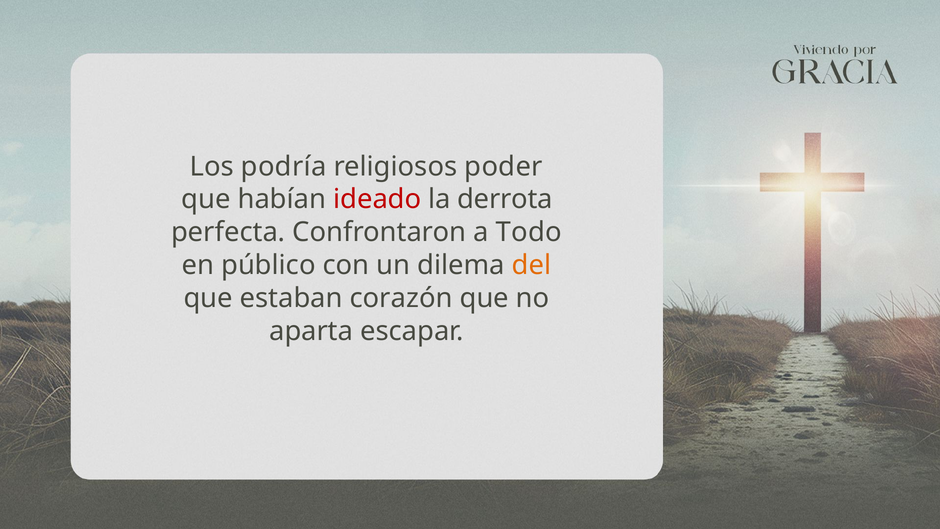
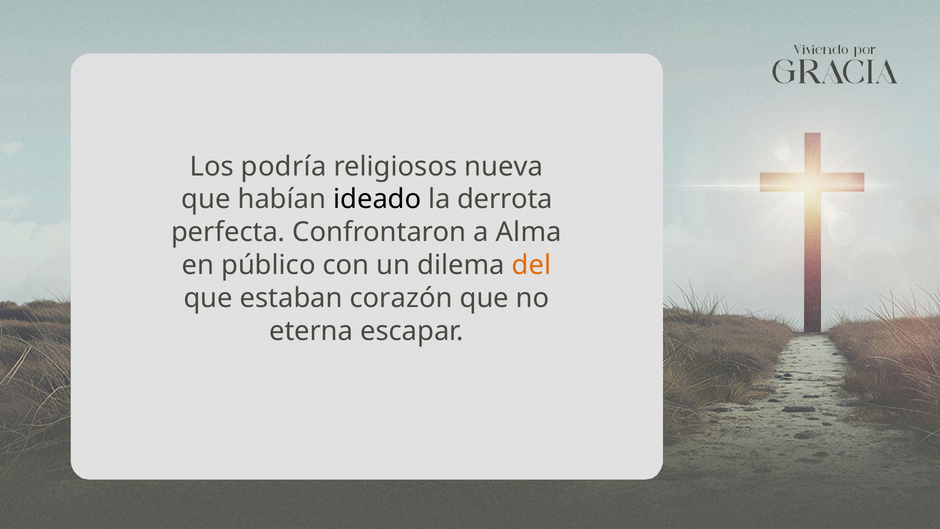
poder: poder -> nueva
ideado colour: red -> black
Todo: Todo -> Alma
aparta: aparta -> eterna
